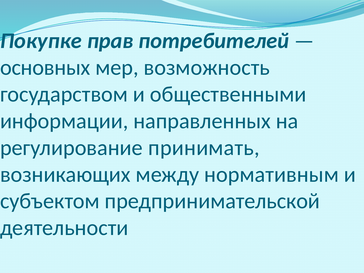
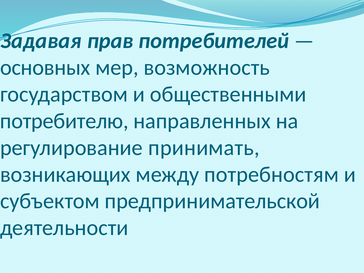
Покупке: Покупке -> Задавая
информации: информации -> потребителю
нормативным: нормативным -> потребностям
